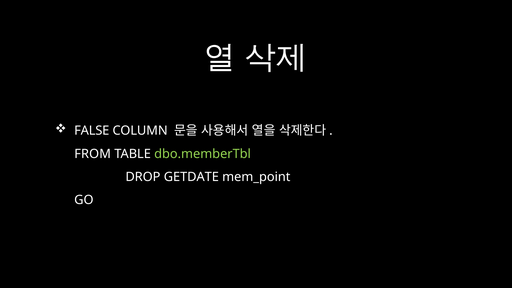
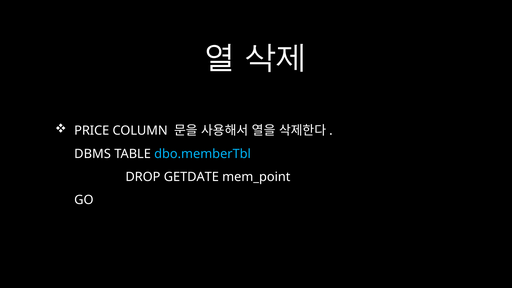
FALSE: FALSE -> PRICE
FROM: FROM -> DBMS
dbo.memberTbl colour: light green -> light blue
